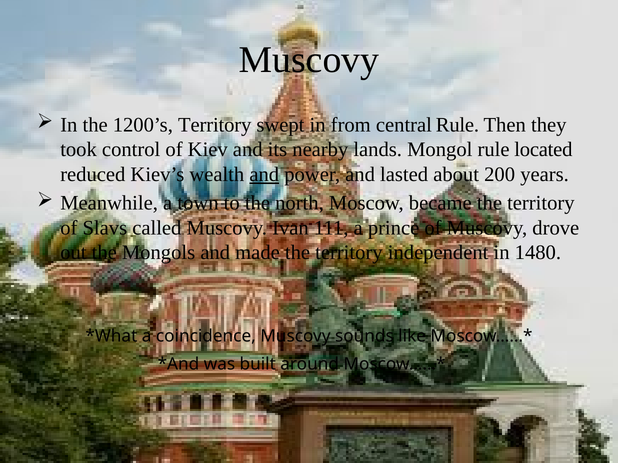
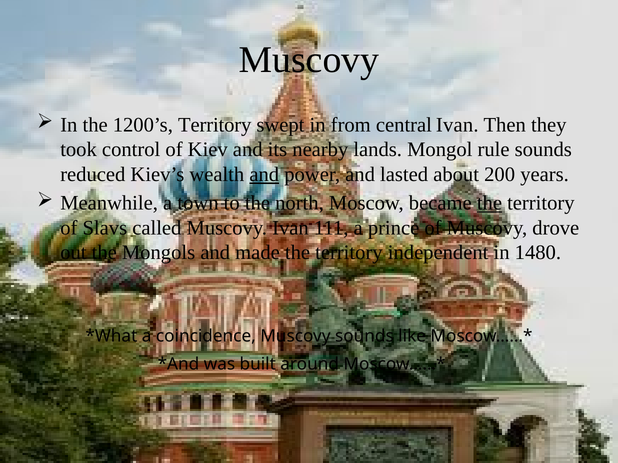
central Rule: Rule -> Ivan
rule located: located -> sounds
the at (489, 203) underline: none -> present
